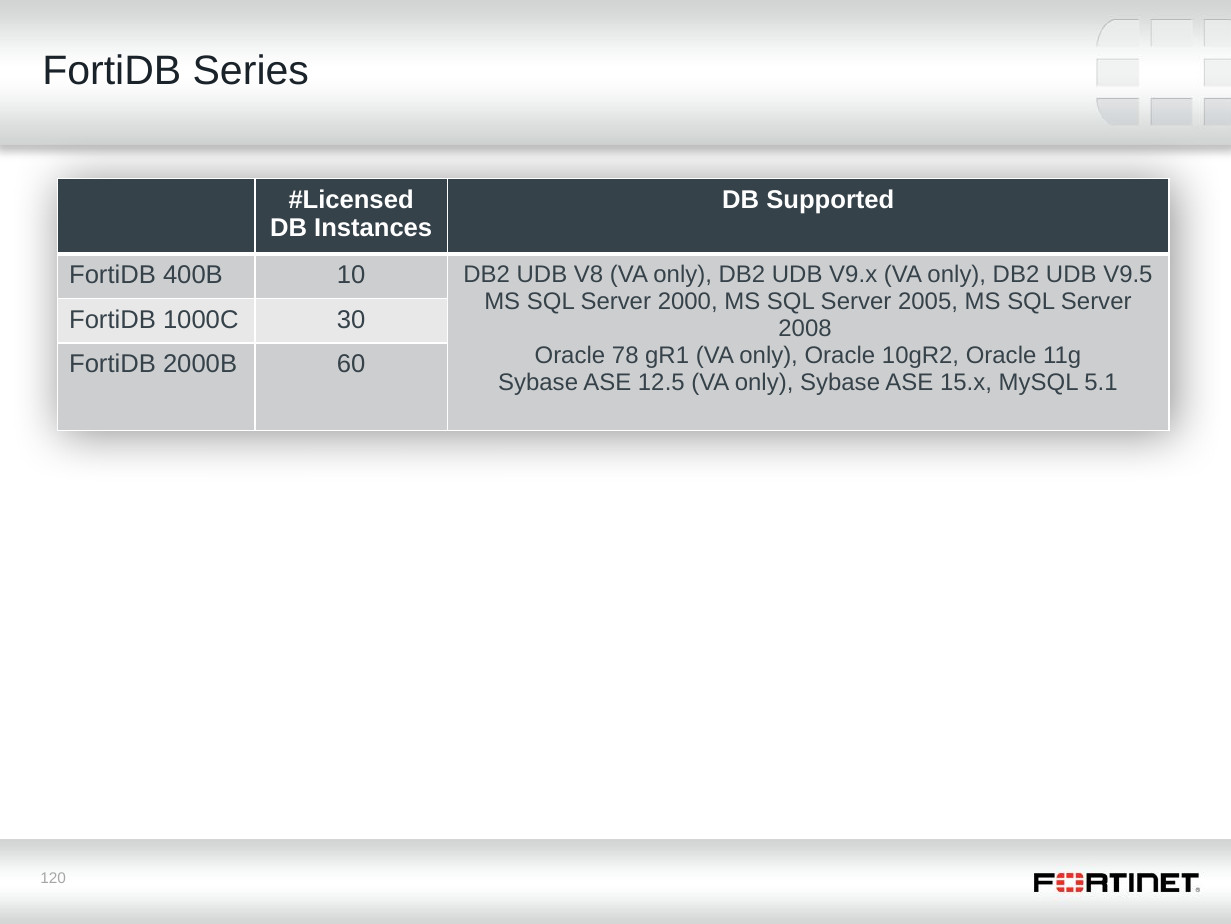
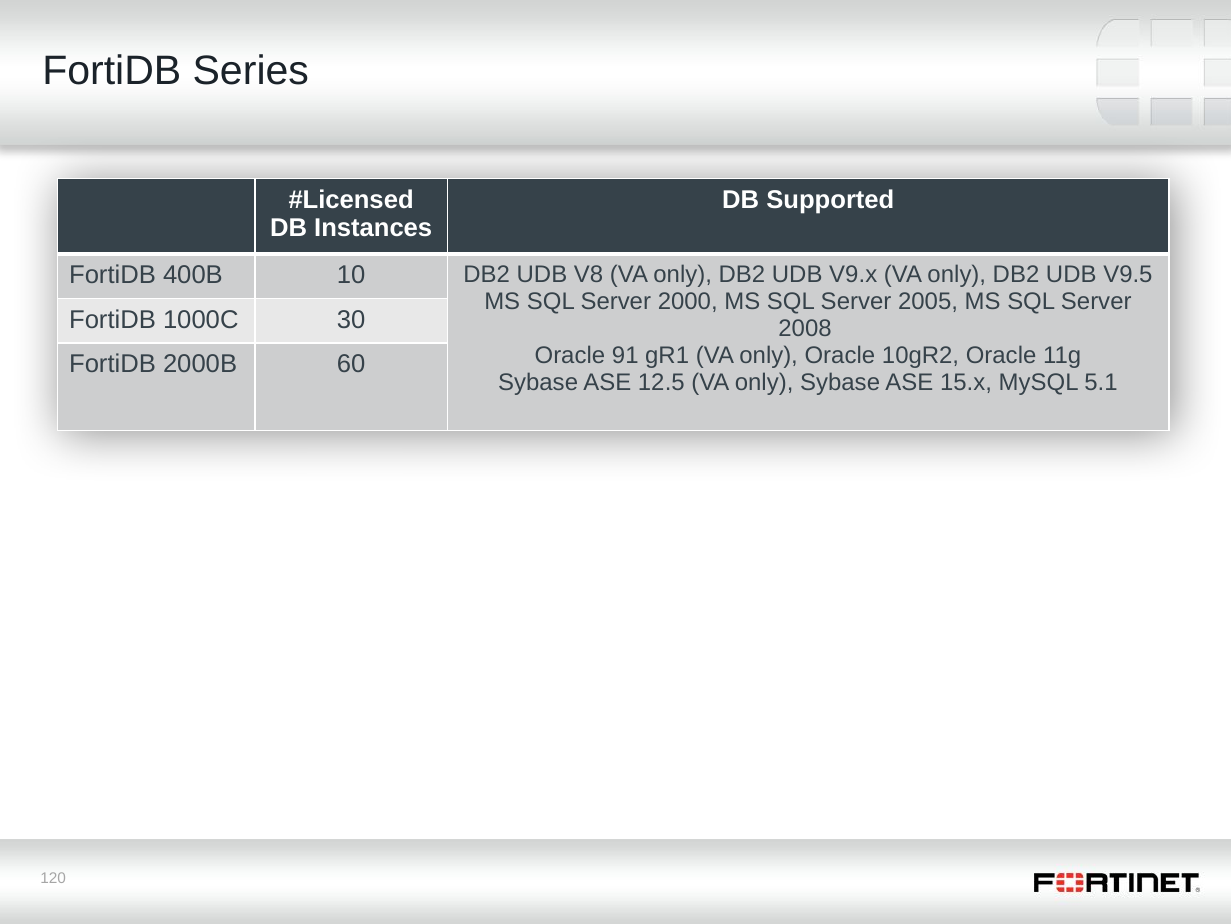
78: 78 -> 91
